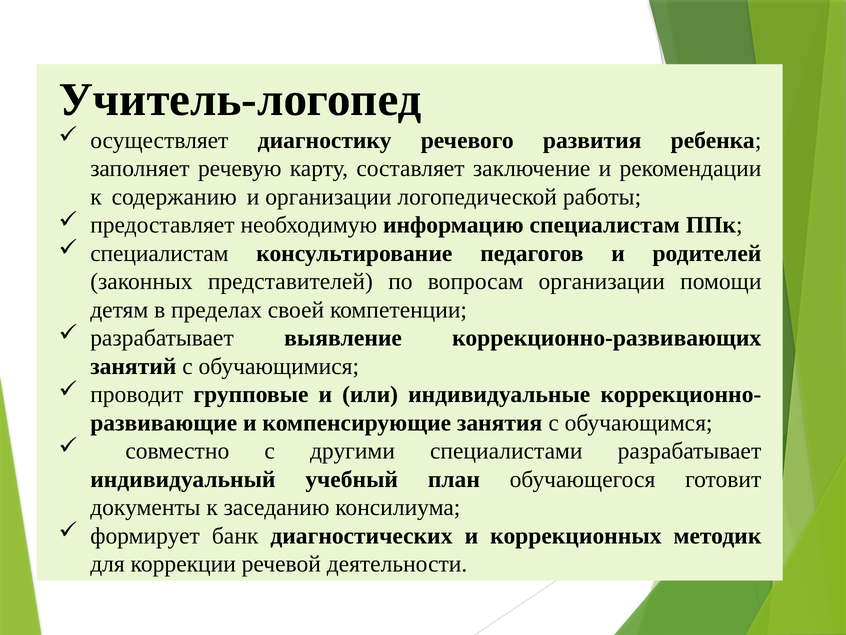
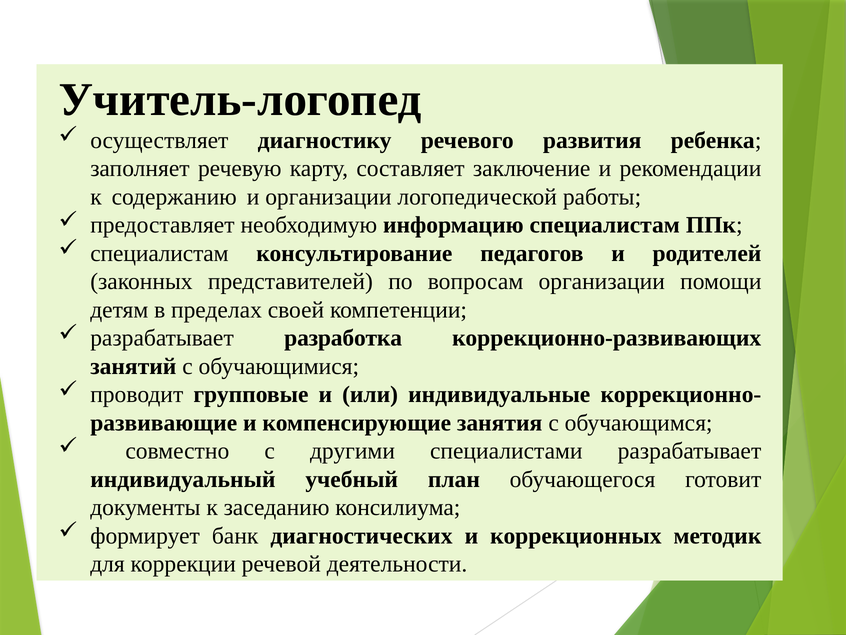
выявление: выявление -> разработка
